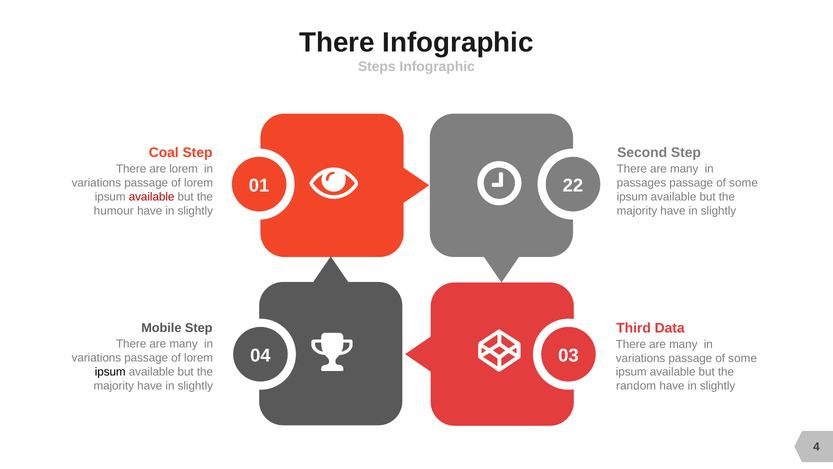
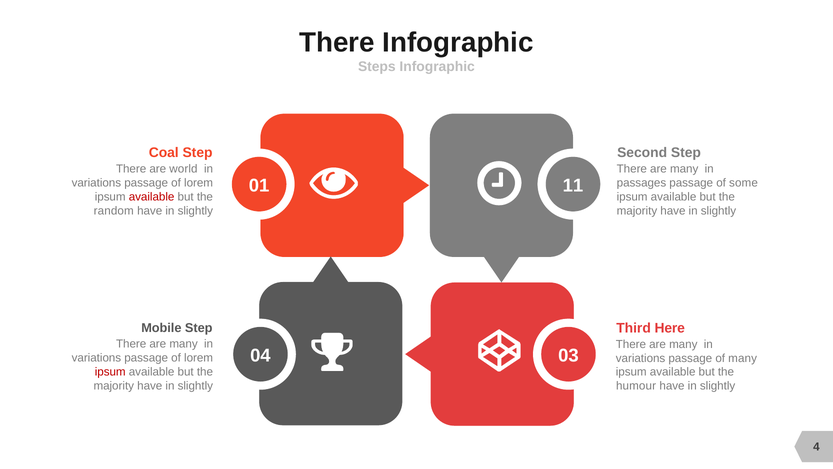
are lorem: lorem -> world
22: 22 -> 11
humour: humour -> random
Data: Data -> Here
variations passage of some: some -> many
ipsum at (110, 371) colour: black -> red
random: random -> humour
